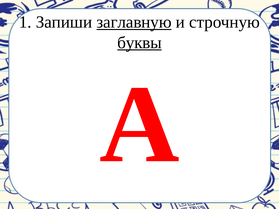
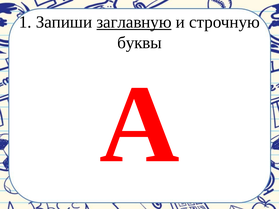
буквы underline: present -> none
